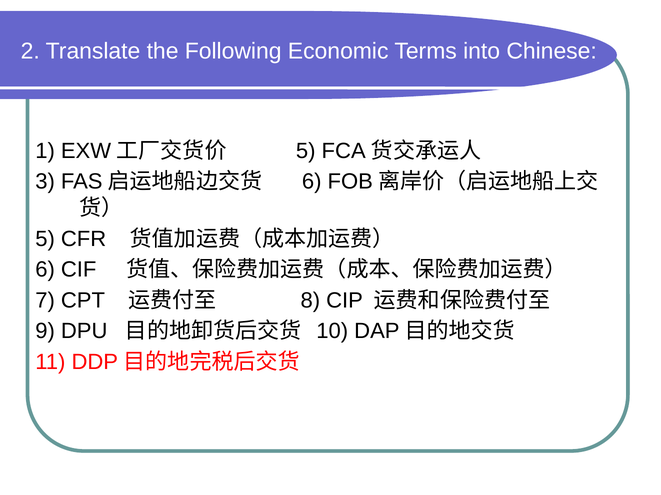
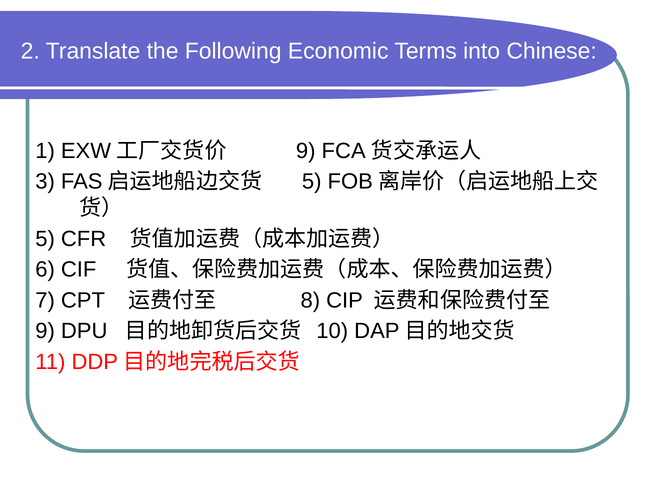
5 at (306, 151): 5 -> 9
6 at (312, 182): 6 -> 5
